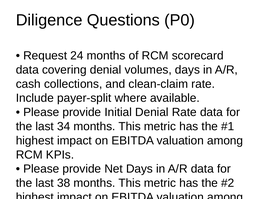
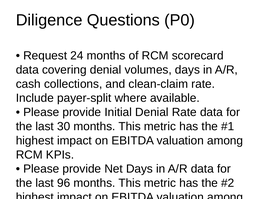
34: 34 -> 30
38: 38 -> 96
